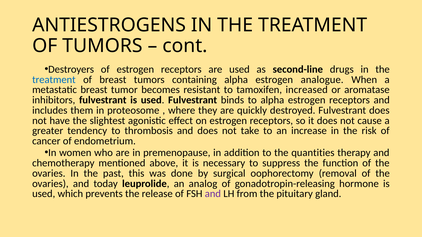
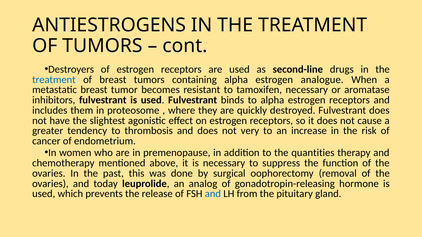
tamoxifen increased: increased -> necessary
take: take -> very
and at (213, 194) colour: purple -> blue
